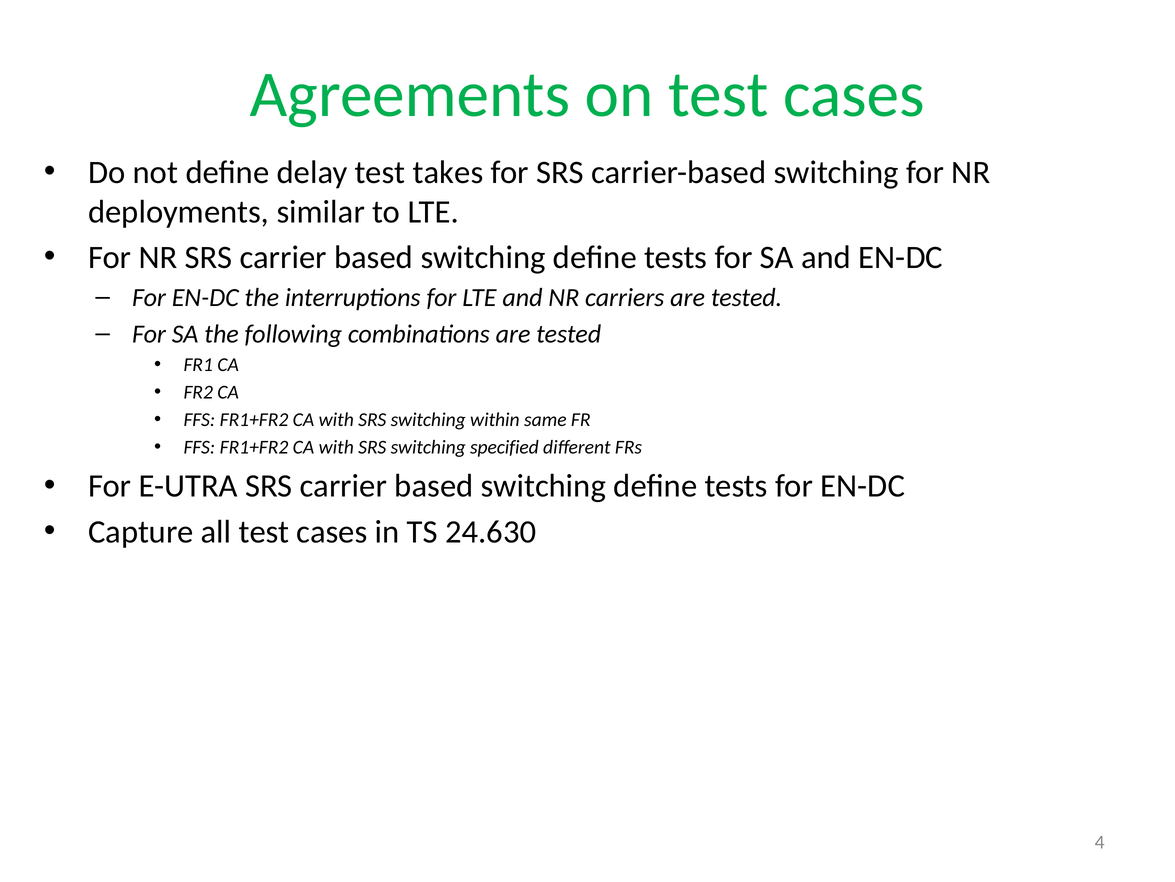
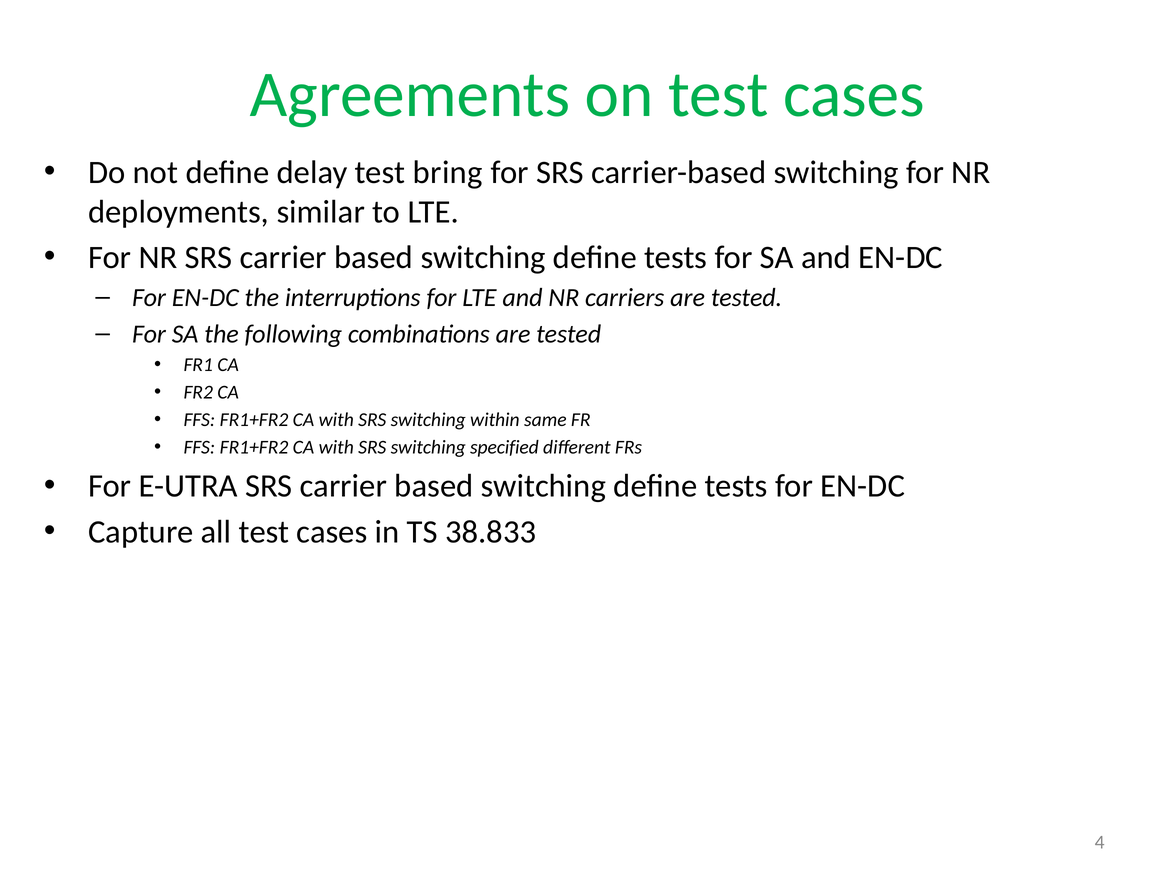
takes: takes -> bring
24.630: 24.630 -> 38.833
